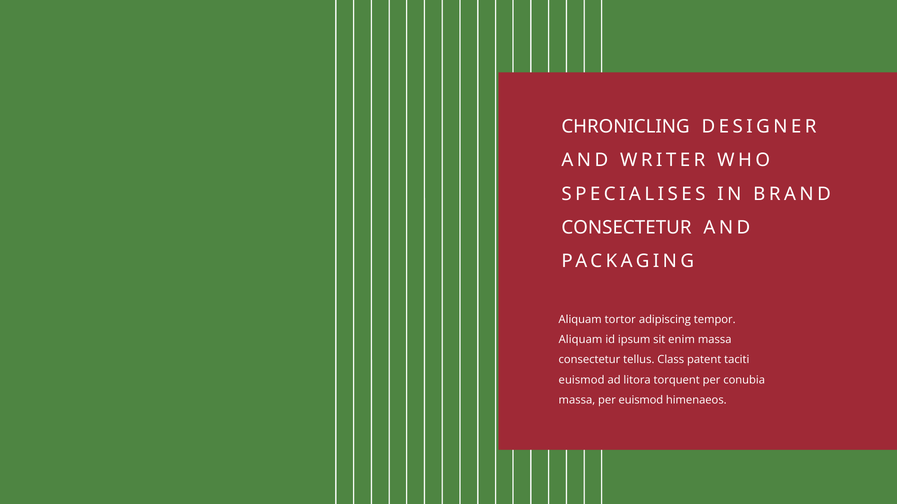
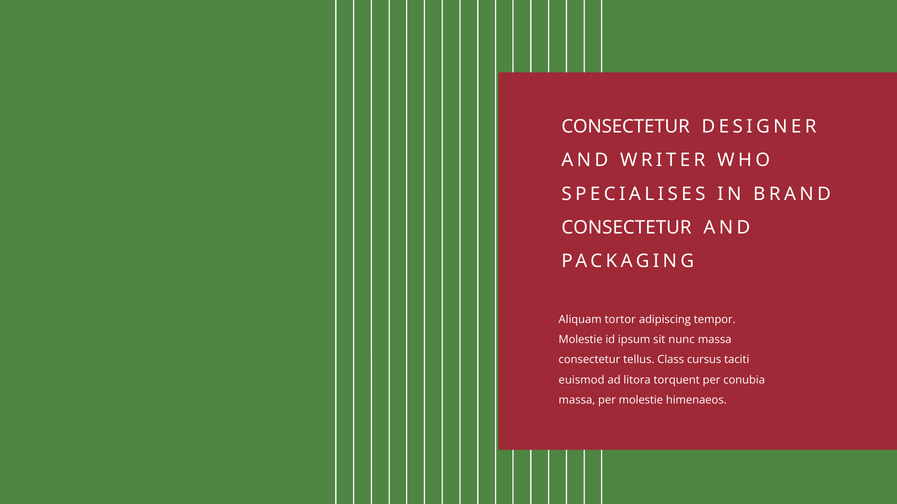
CHRONICLING at (626, 127): CHRONICLING -> CONSECTETUR
Aliquam at (580, 340): Aliquam -> Molestie
enim: enim -> nunc
patent: patent -> cursus
per euismod: euismod -> molestie
